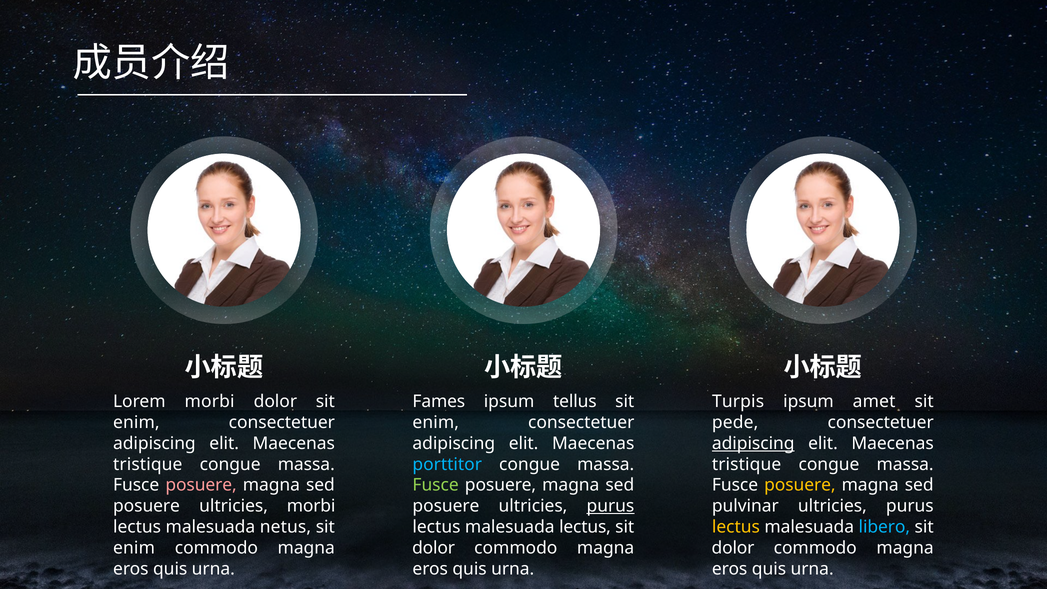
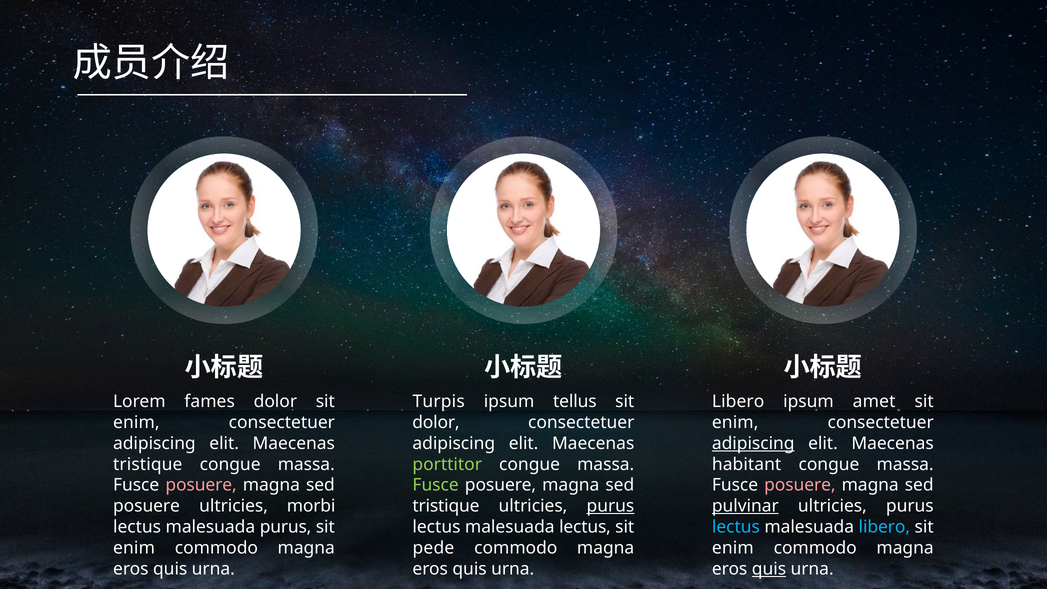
Lorem morbi: morbi -> fames
Fames: Fames -> Turpis
Turpis at (738, 401): Turpis -> Libero
enim at (436, 422): enim -> dolor
pede at (735, 422): pede -> enim
porttitor colour: light blue -> light green
tristique at (747, 464): tristique -> habitant
posuere at (800, 485) colour: yellow -> pink
posuere at (446, 506): posuere -> tristique
pulvinar underline: none -> present
malesuada netus: netus -> purus
lectus at (736, 527) colour: yellow -> light blue
dolor at (434, 548): dolor -> pede
dolor at (733, 548): dolor -> enim
quis at (769, 569) underline: none -> present
